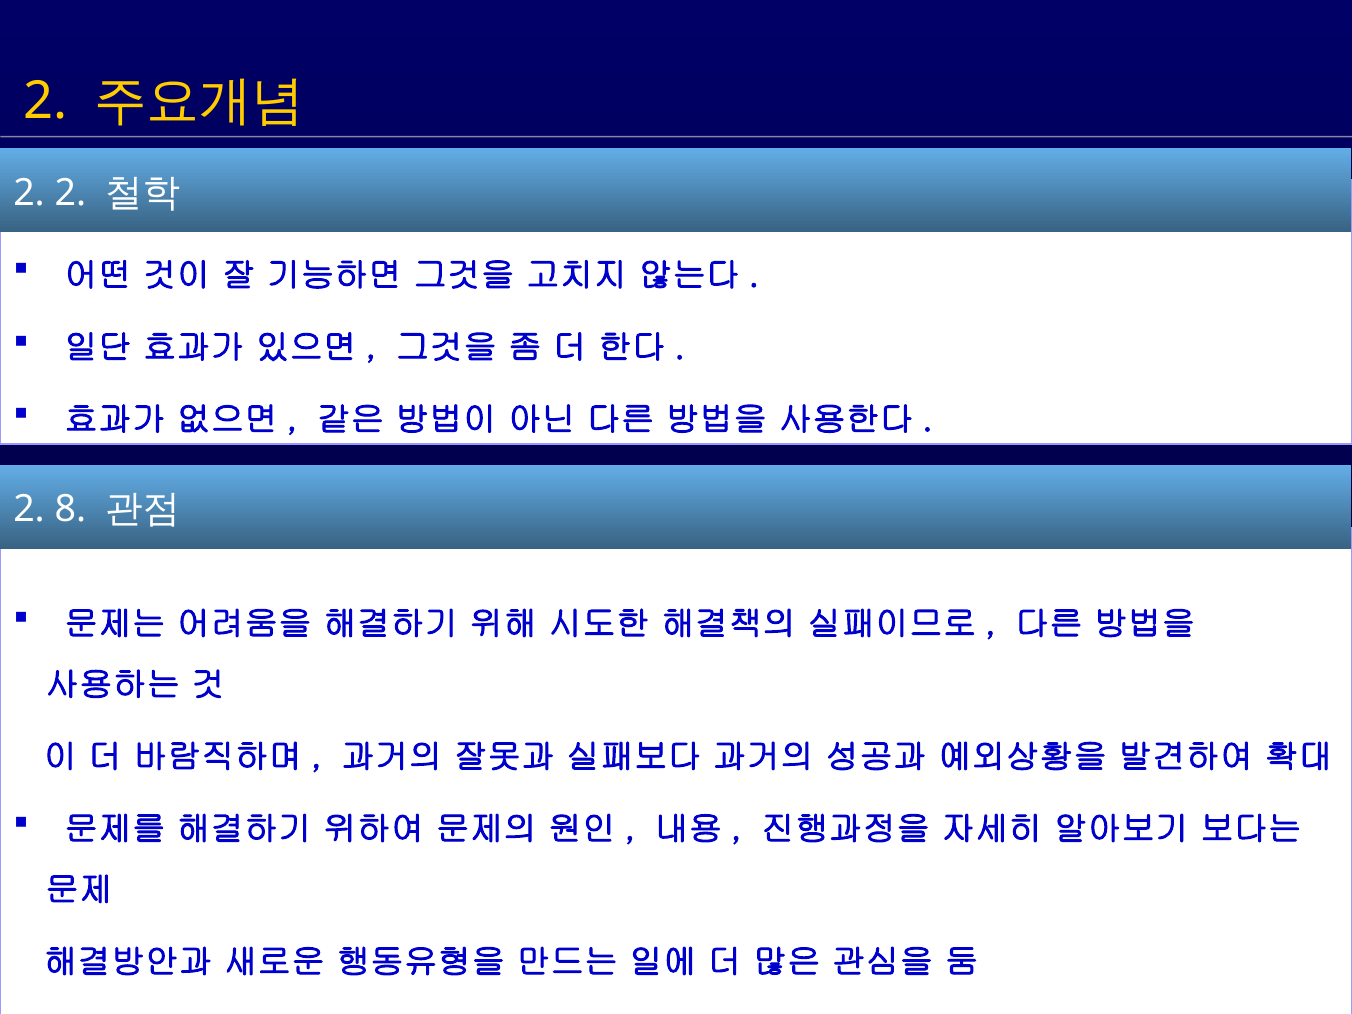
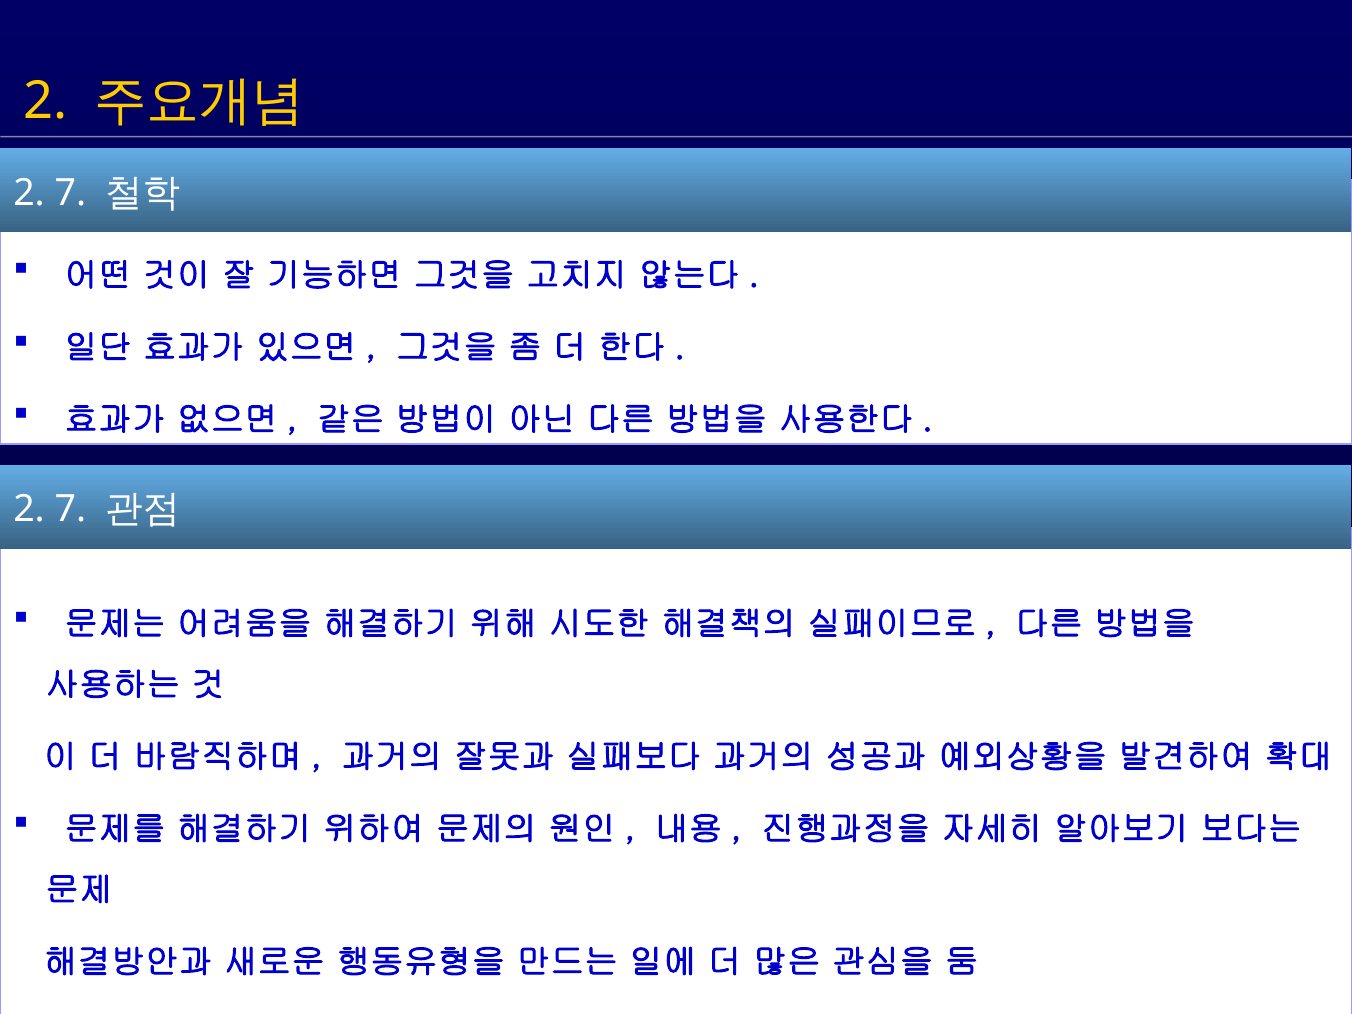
2 at (70, 193): 2 -> 7
8 at (70, 510): 8 -> 7
